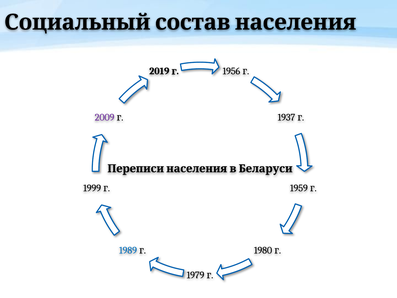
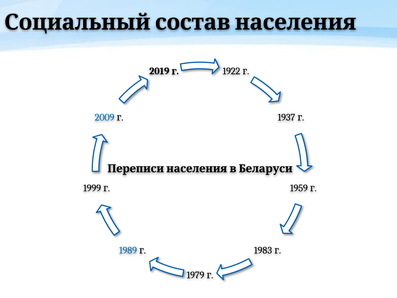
1956: 1956 -> 1922
2009 colour: purple -> blue
1980: 1980 -> 1983
